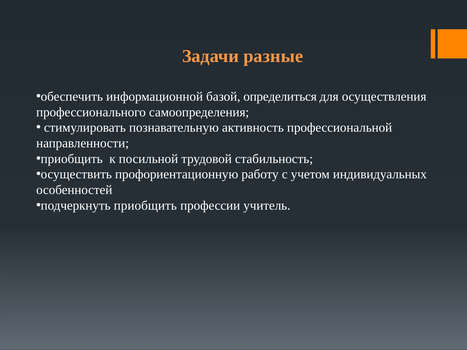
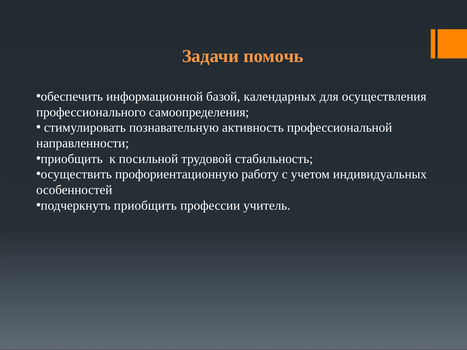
разные: разные -> помочь
определиться: определиться -> календарных
